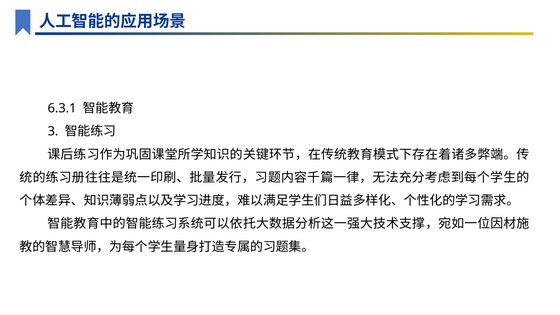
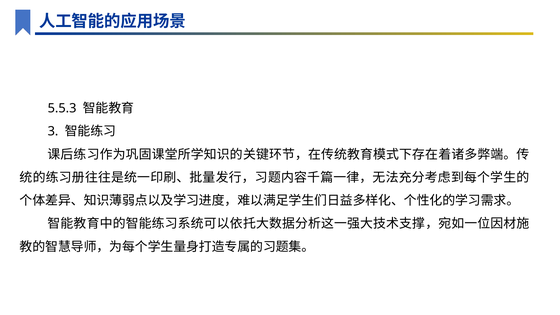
6.3.1: 6.3.1 -> 5.5.3
